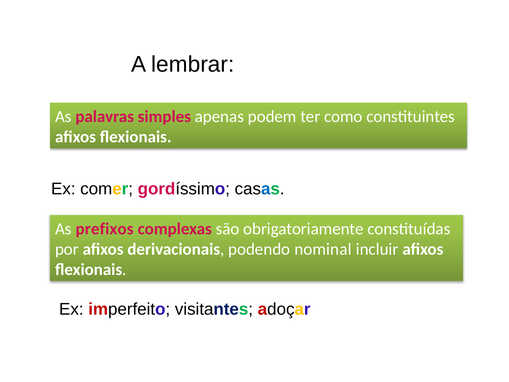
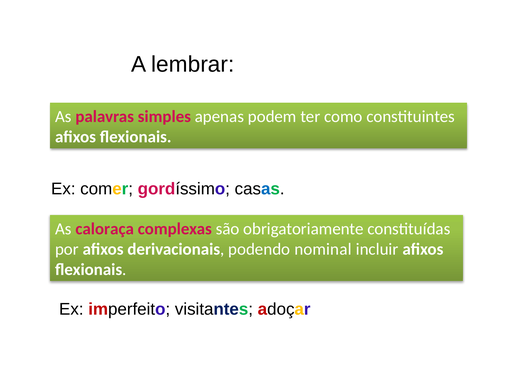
prefixos: prefixos -> caloraça
